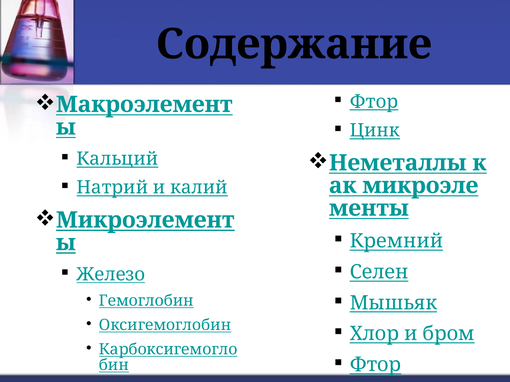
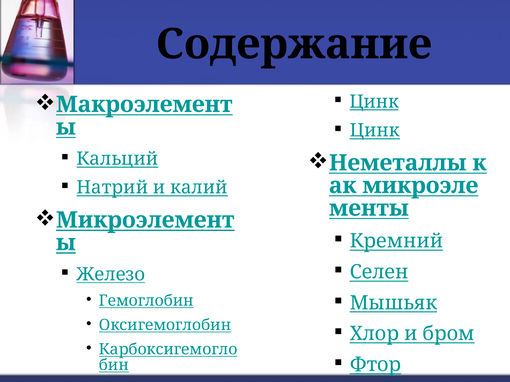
Фтор at (374, 102): Фтор -> Цинк
